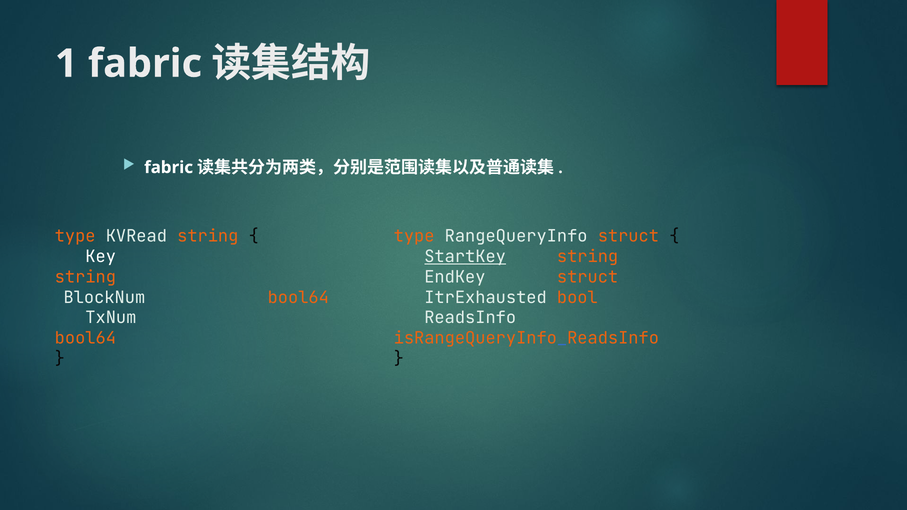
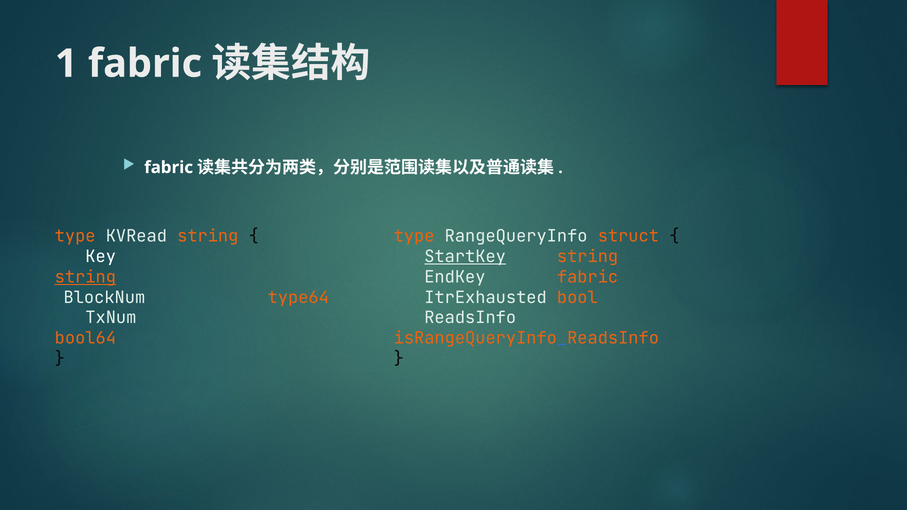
string at (85, 277) underline: none -> present
EndKey struct: struct -> fabric
BlockNum bool64: bool64 -> type64
